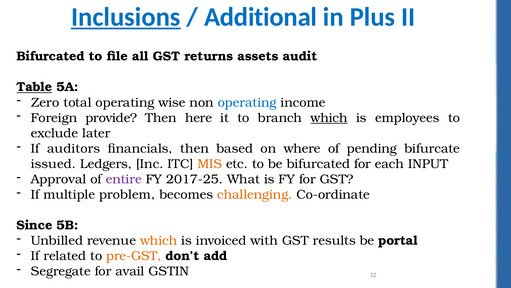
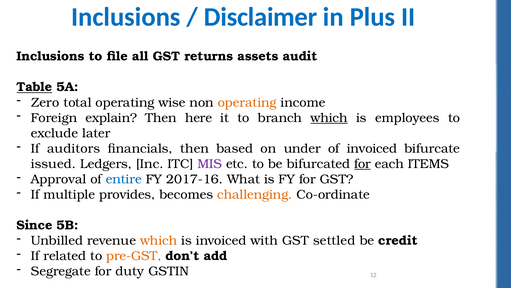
Inclusions at (126, 17) underline: present -> none
Additional: Additional -> Disclaimer
Bifurcated at (51, 56): Bifurcated -> Inclusions
operating at (247, 102) colour: blue -> orange
provide: provide -> explain
where: where -> under
of pending: pending -> invoiced
MIS colour: orange -> purple
for at (363, 164) underline: none -> present
INPUT: INPUT -> ITEMS
entire colour: purple -> blue
2017-25: 2017-25 -> 2017-16
problem: problem -> provides
results: results -> settled
portal: portal -> credit
avail: avail -> duty
